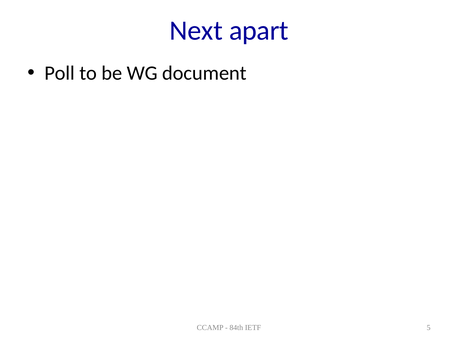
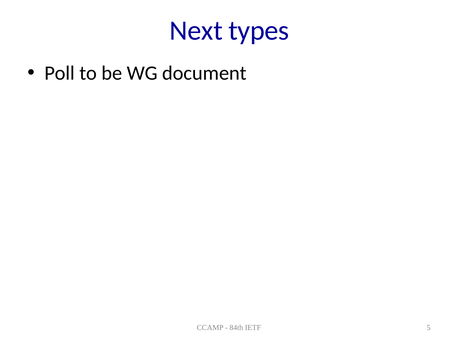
apart: apart -> types
